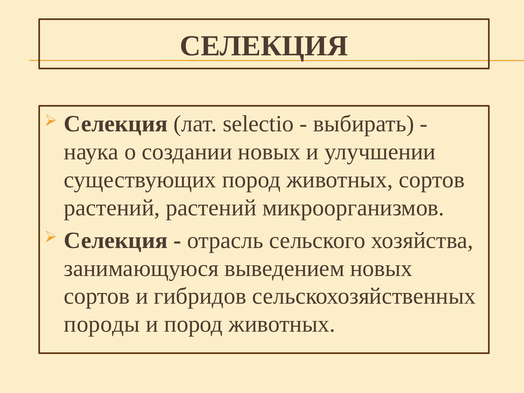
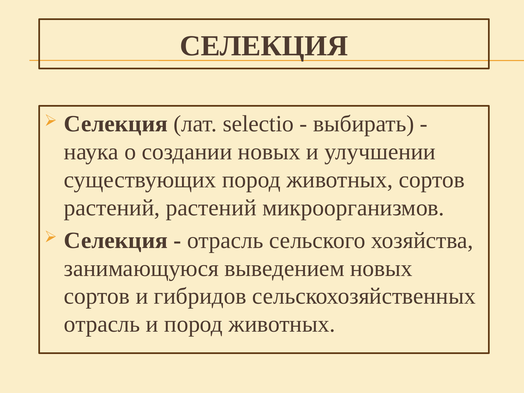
породы at (102, 324): породы -> отрасль
